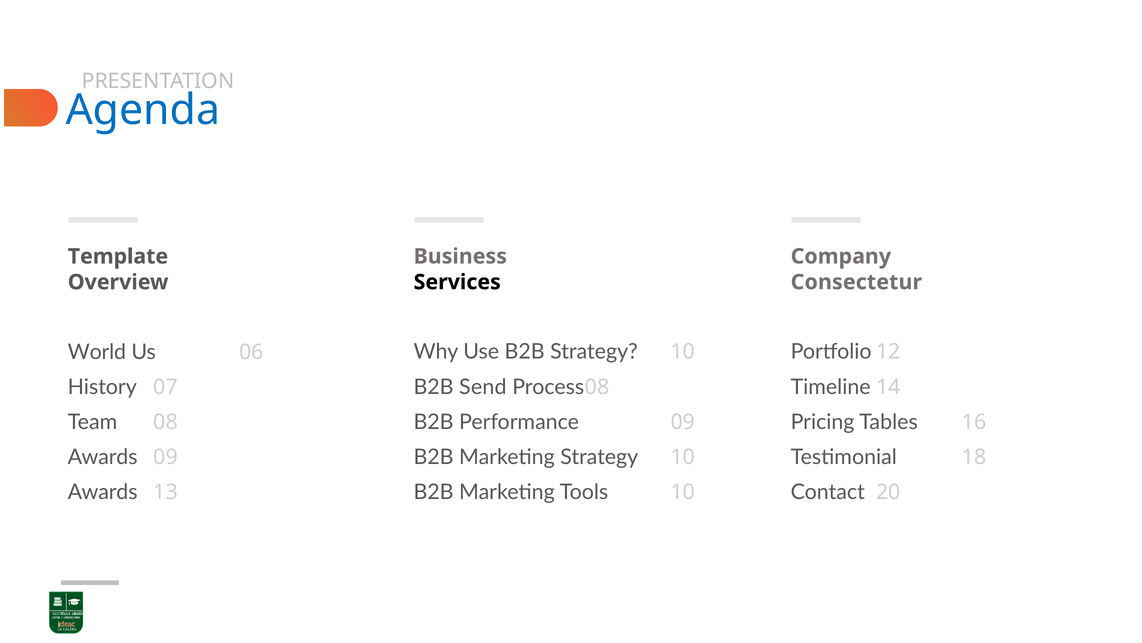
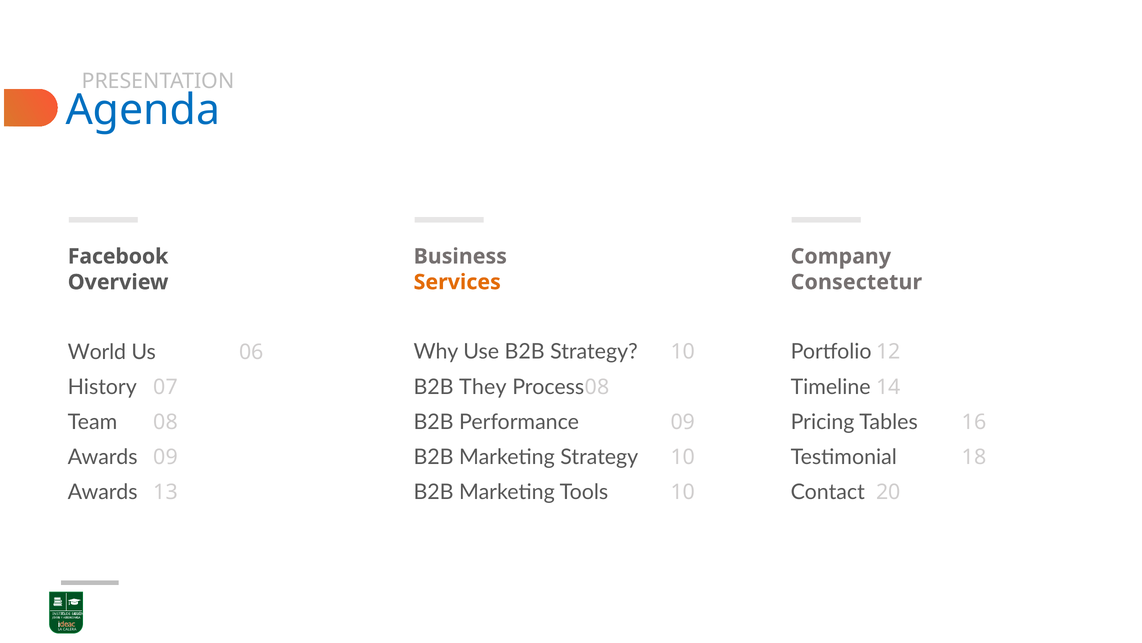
Template: Template -> Facebook
Services colour: black -> orange
Send: Send -> They
